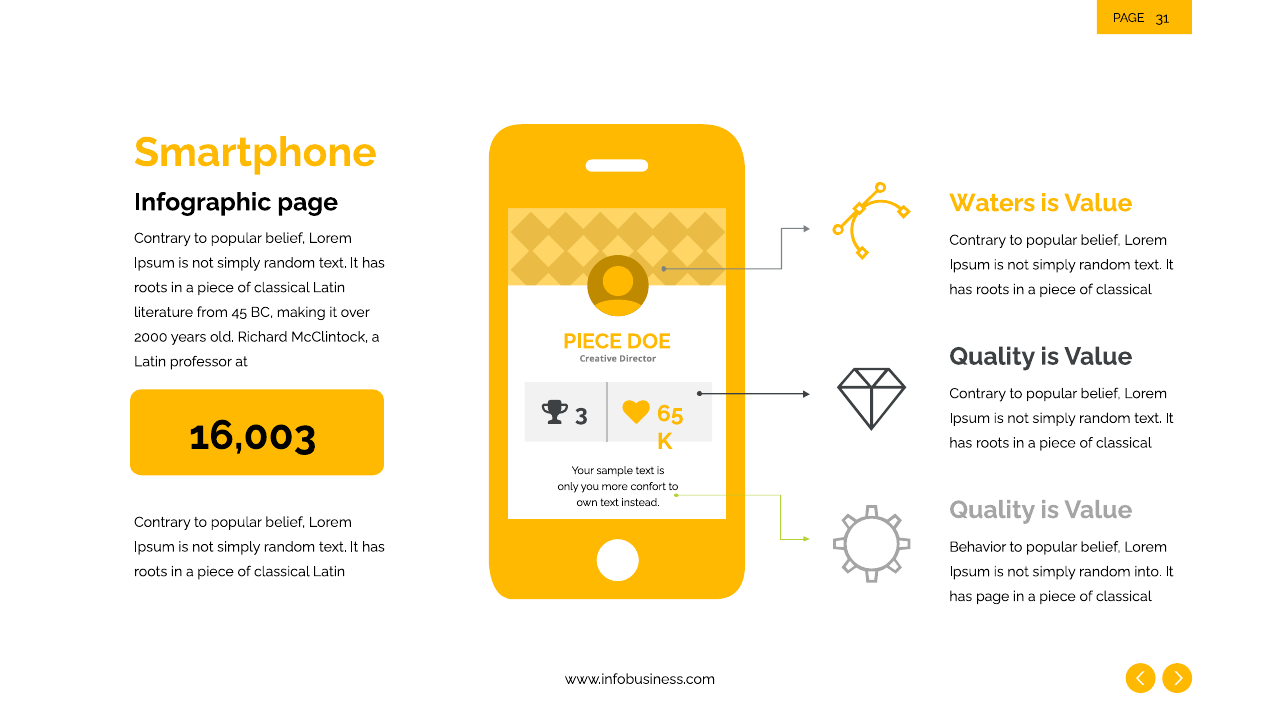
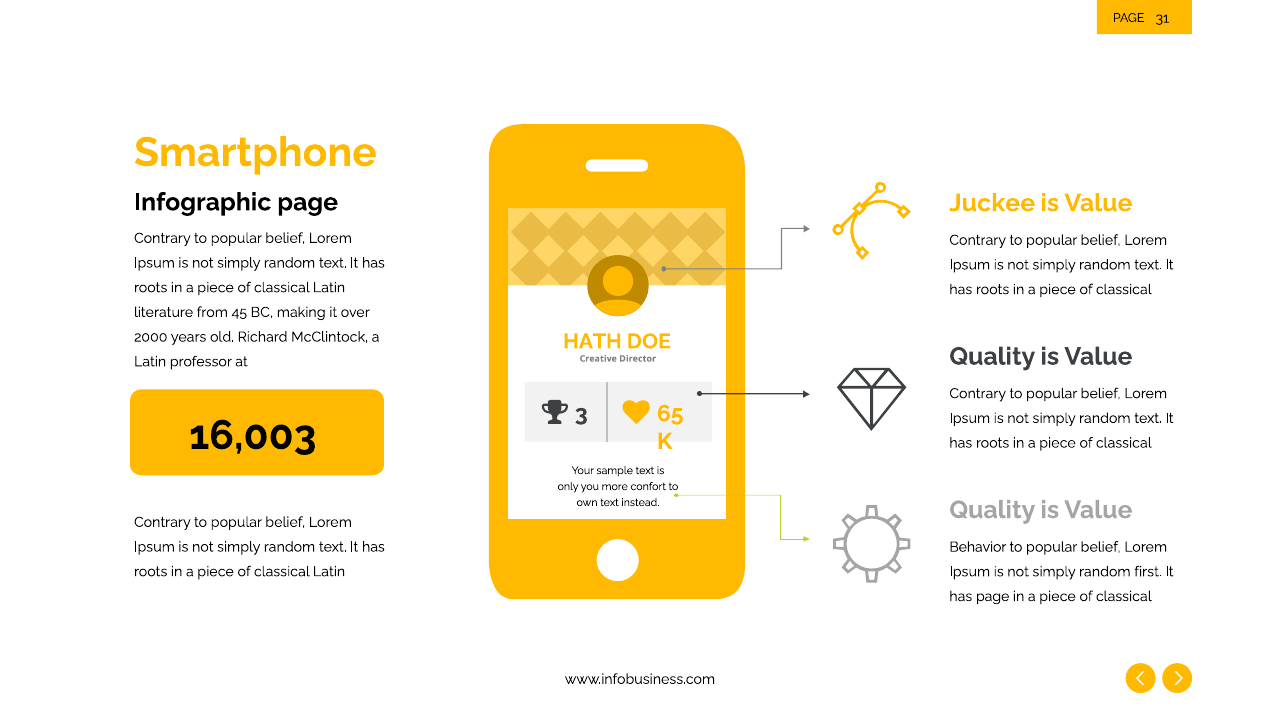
Waters: Waters -> Juckee
PIECE at (592, 341): PIECE -> HATH
into: into -> first
